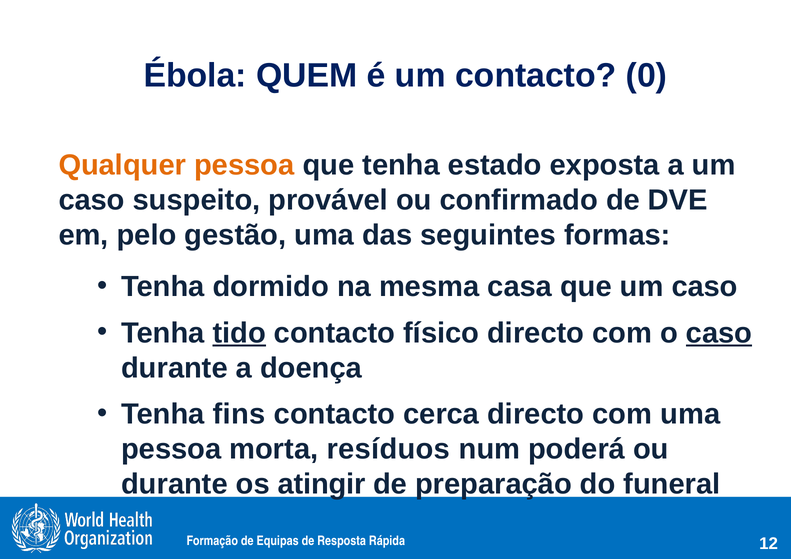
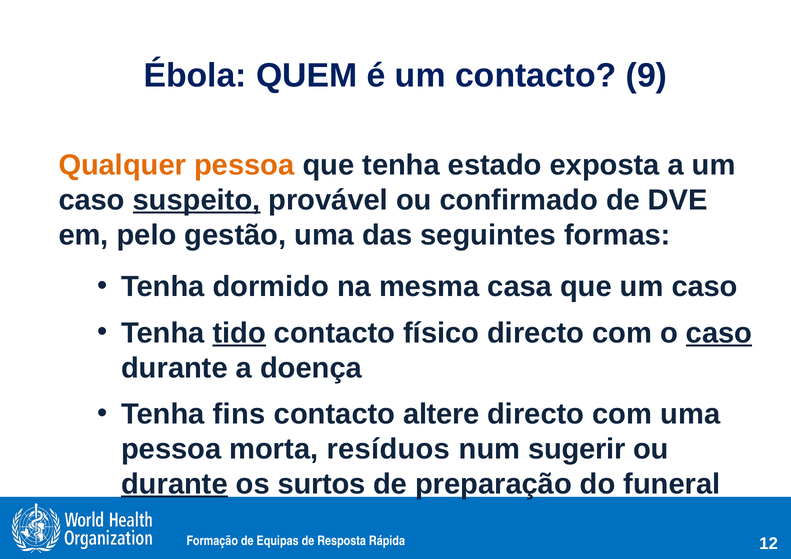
0: 0 -> 9
suspeito underline: none -> present
cerca: cerca -> altere
poderá: poderá -> sugerir
durante at (175, 484) underline: none -> present
atingir: atingir -> surtos
